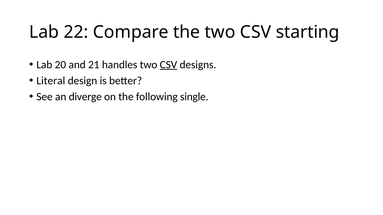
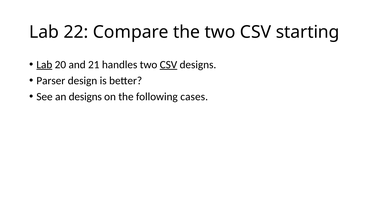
Lab at (44, 65) underline: none -> present
Literal: Literal -> Parser
an diverge: diverge -> designs
single: single -> cases
